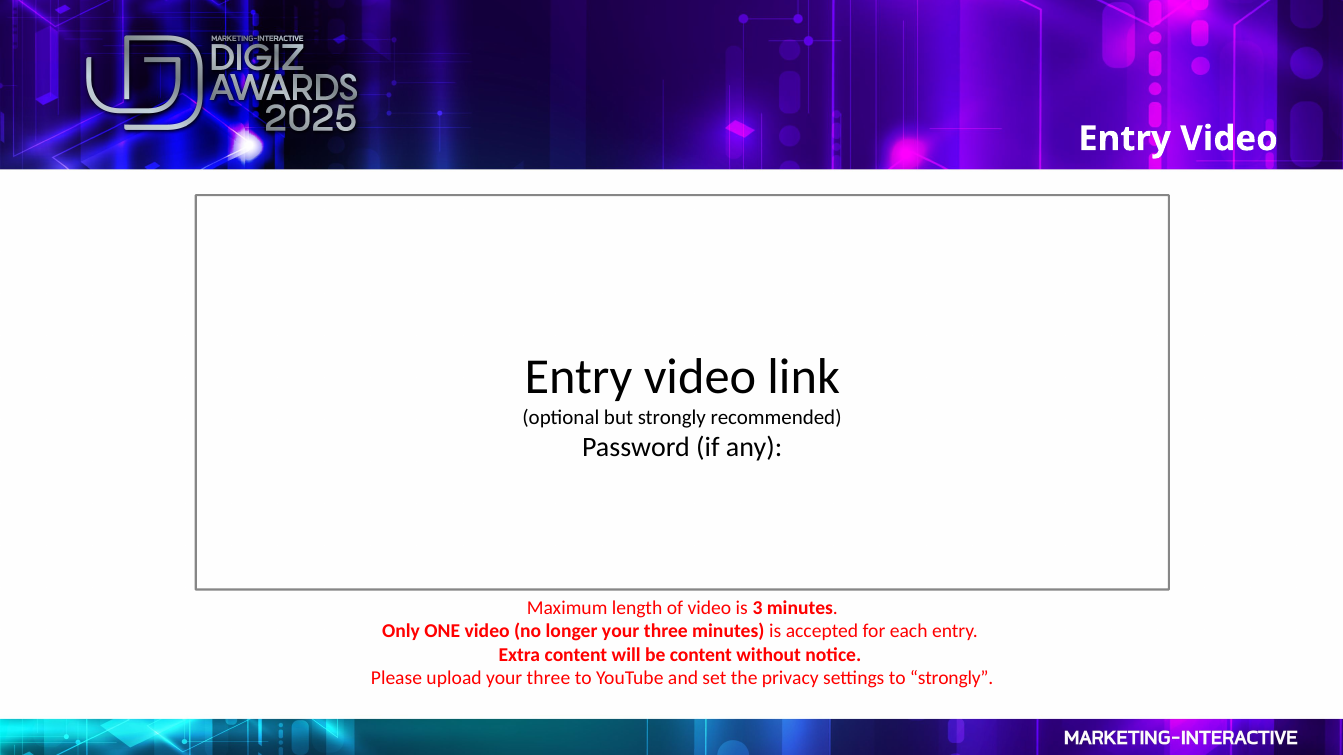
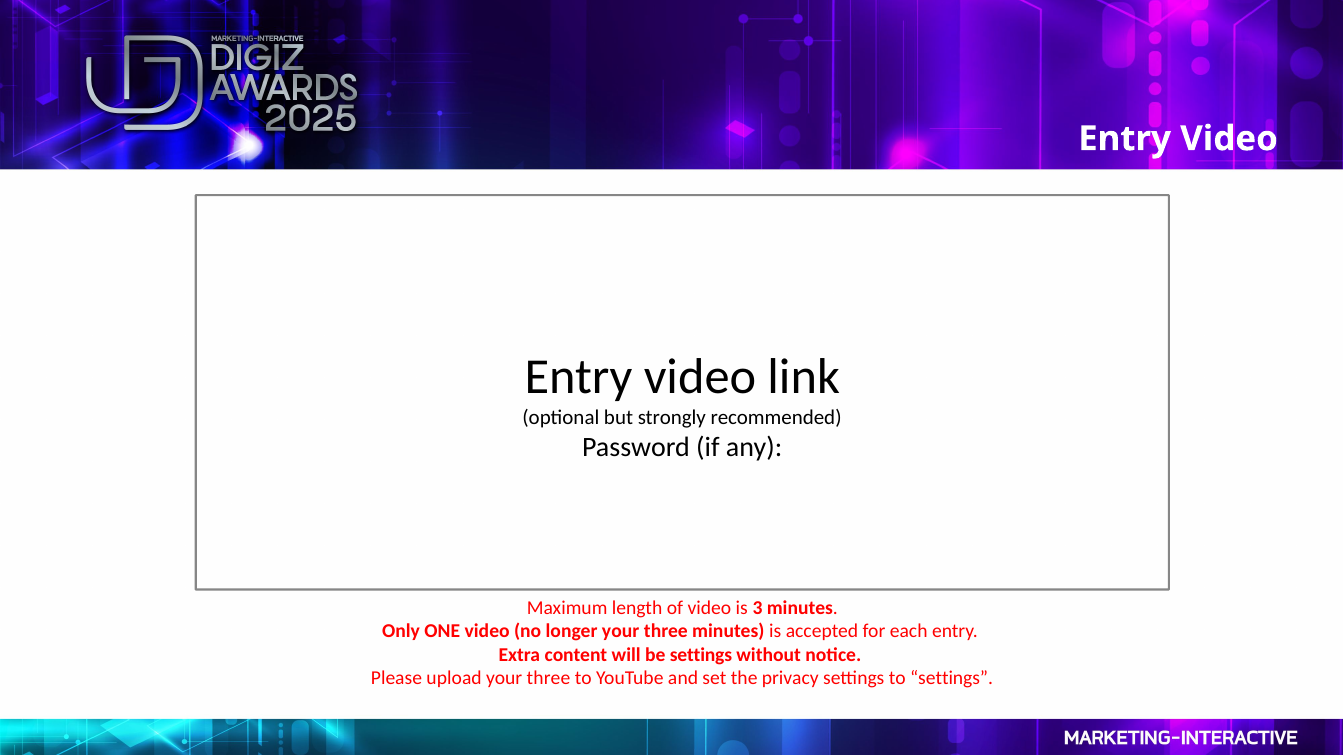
be content: content -> settings
to strongly: strongly -> settings
